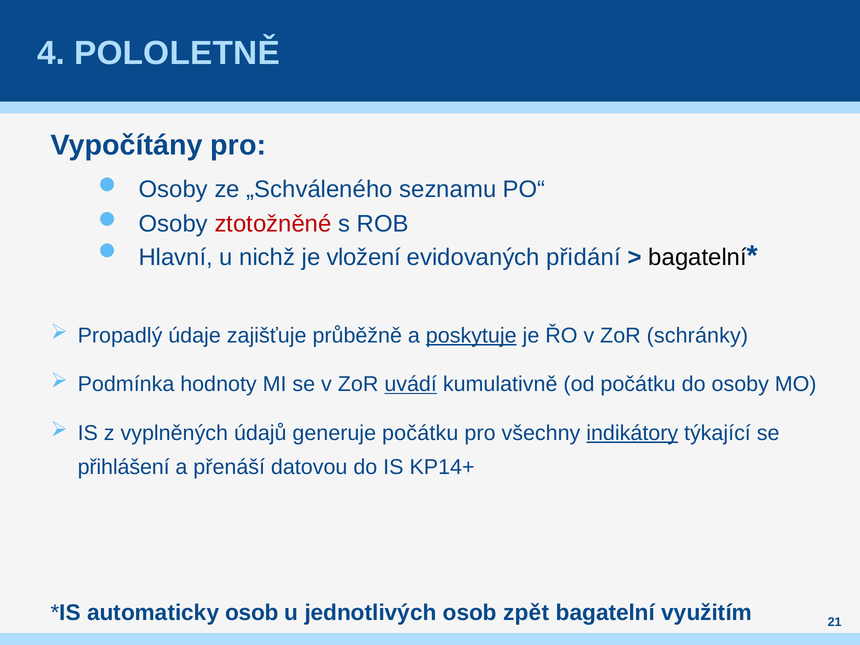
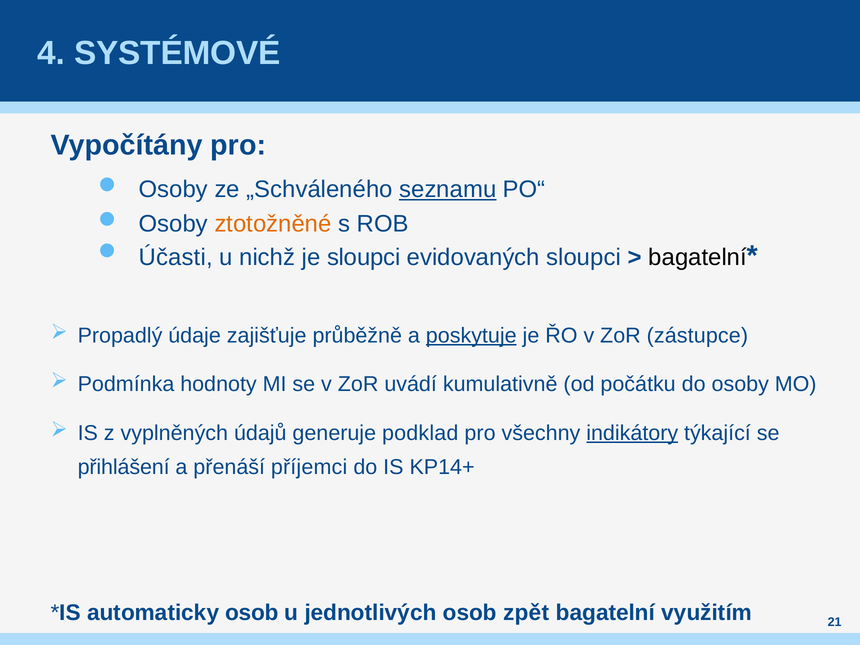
POLOLETNĚ: POLOLETNĚ -> SYSTÉMOVÉ
seznamu underline: none -> present
ztotožněné colour: red -> orange
Hlavní: Hlavní -> Účasti
je vložení: vložení -> sloupci
evidovaných přidání: přidání -> sloupci
schránky: schránky -> zástupce
uvádí underline: present -> none
generuje počátku: počátku -> podklad
datovou: datovou -> příjemci
